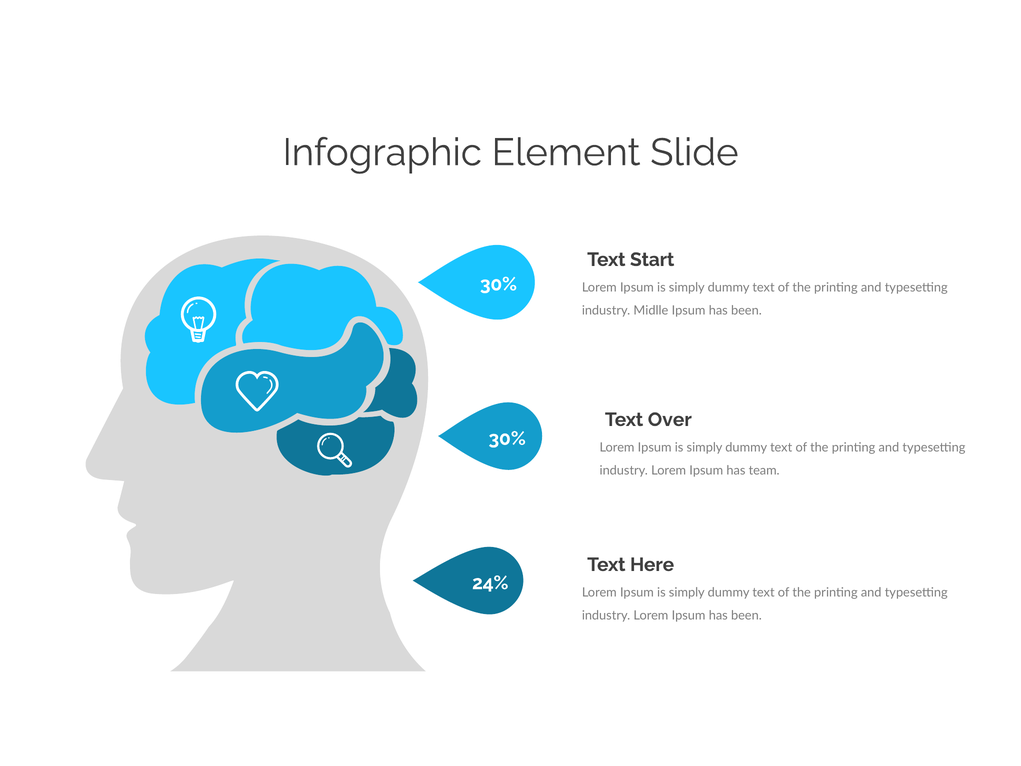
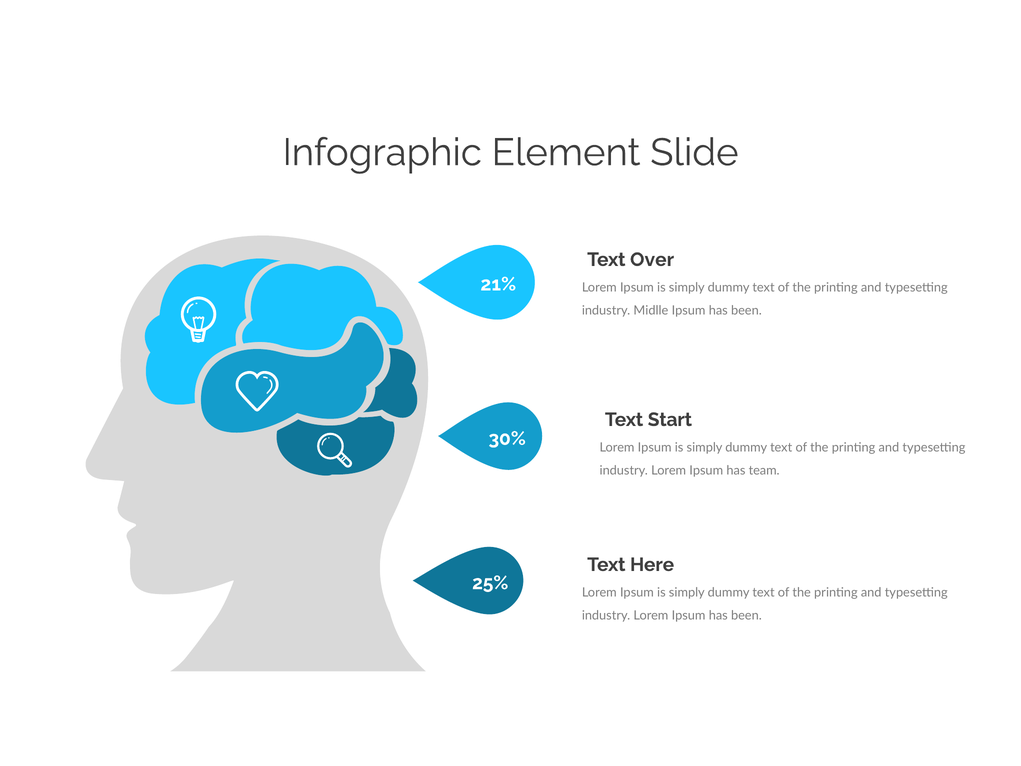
Start: Start -> Over
30% at (498, 284): 30% -> 21%
Over: Over -> Start
24%: 24% -> 25%
